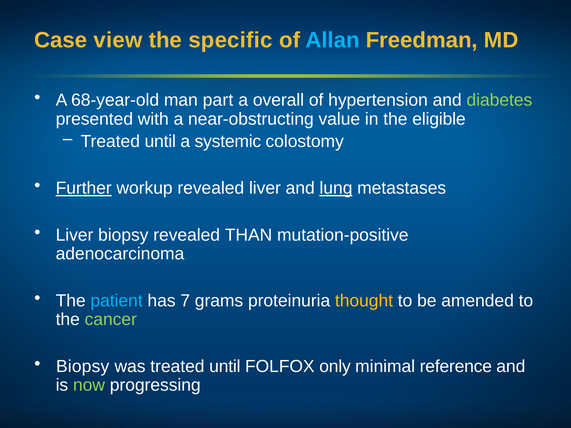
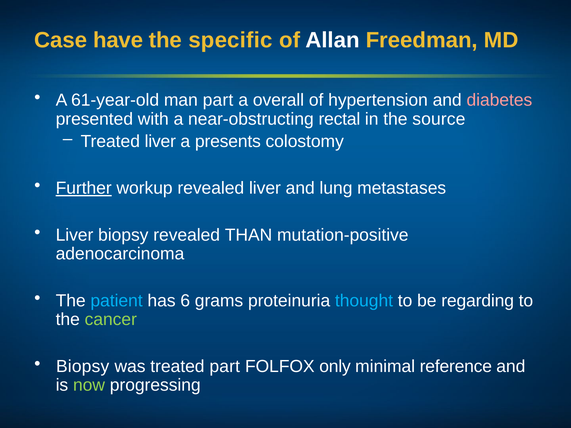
view: view -> have
Allan colour: light blue -> white
68-year-old: 68-year-old -> 61-year-old
diabetes colour: light green -> pink
value: value -> rectal
eligible: eligible -> source
until at (160, 141): until -> liver
systemic: systemic -> presents
lung underline: present -> none
7: 7 -> 6
thought colour: yellow -> light blue
amended: amended -> regarding
was treated until: until -> part
